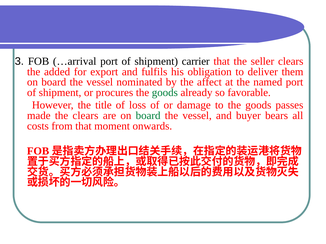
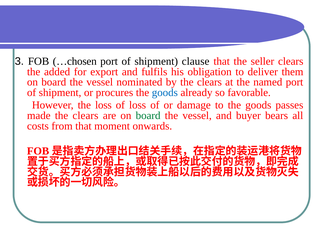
…arrival: …arrival -> …chosen
carrier: carrier -> clause
by the affect: affect -> clears
goods at (165, 93) colour: green -> blue
the title: title -> loss
